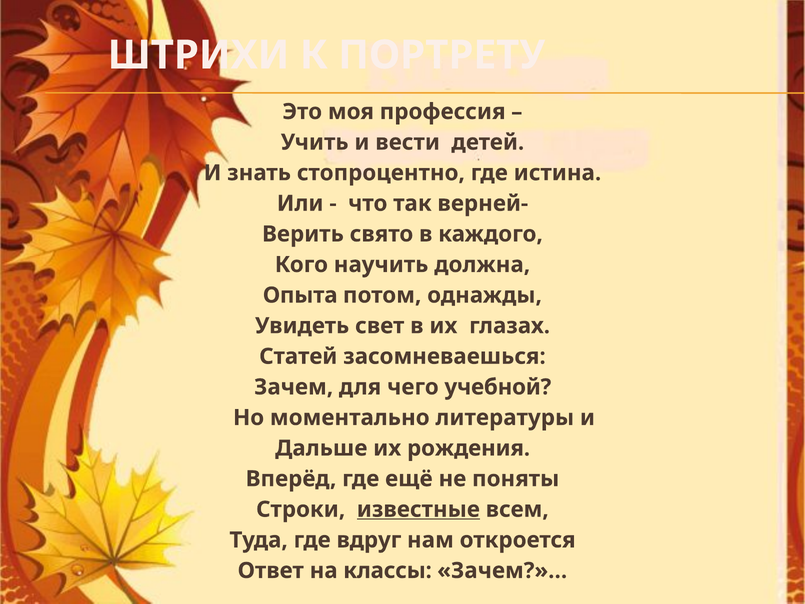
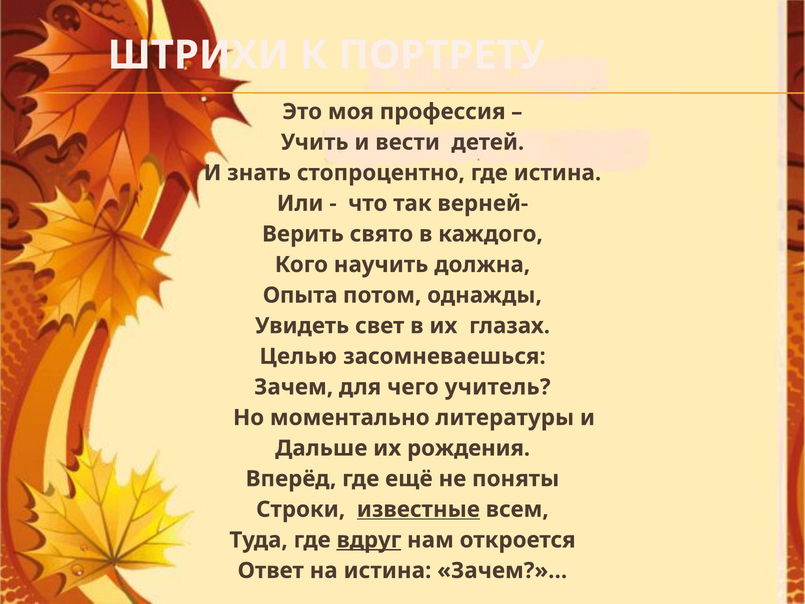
Статей: Статей -> Целью
учебной: учебной -> учитель
вдруг underline: none -> present
на классы: классы -> истина
